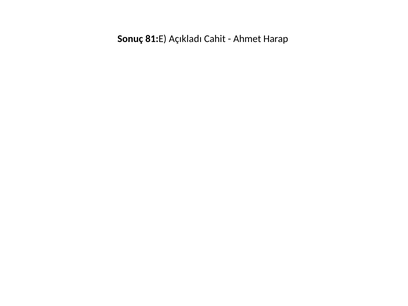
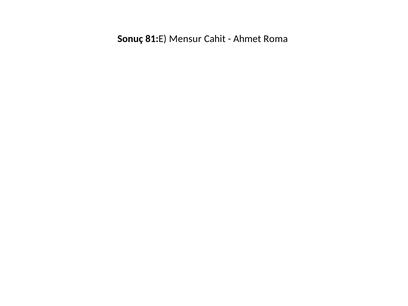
Açıkladı: Açıkladı -> Mensur
Harap: Harap -> Roma
